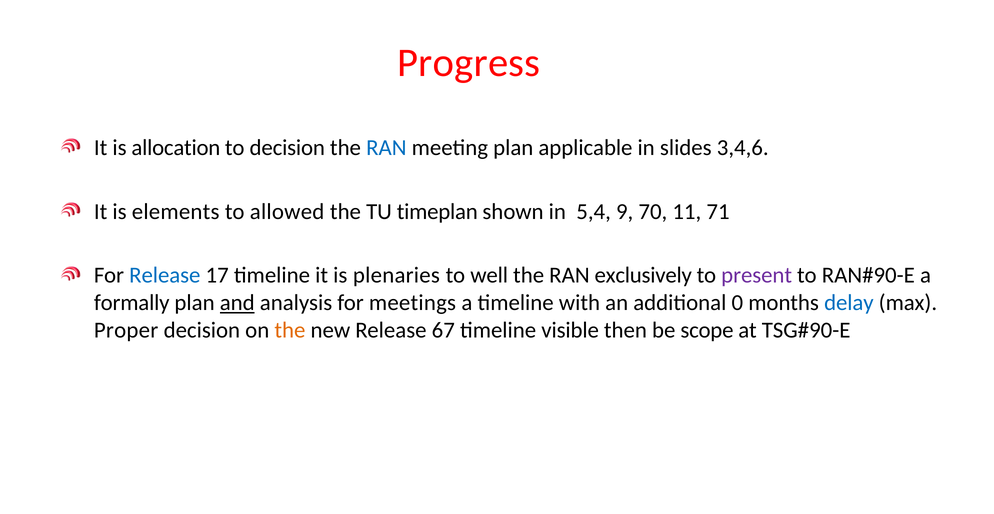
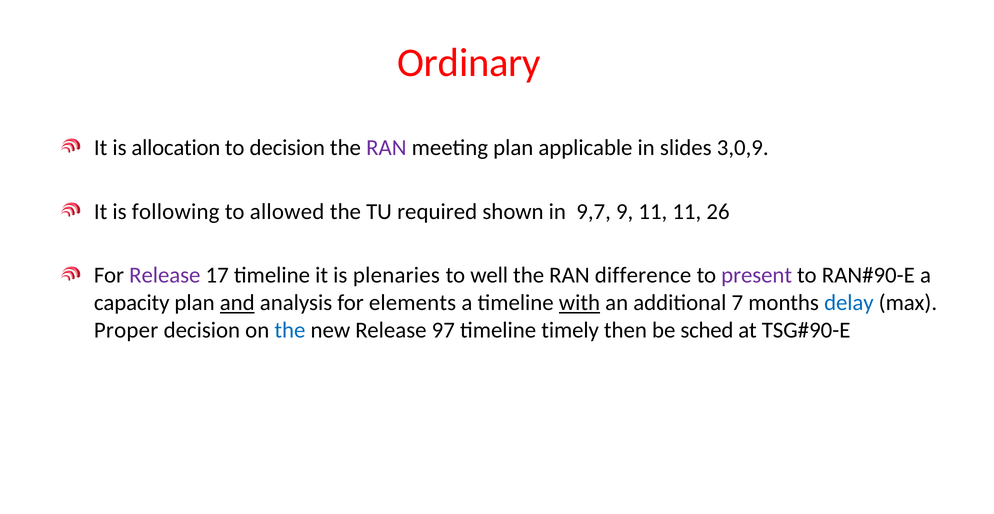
Progress: Progress -> Ordinary
RAN at (386, 148) colour: blue -> purple
3,4,6: 3,4,6 -> 3,0,9
elements: elements -> following
timeplan: timeplan -> required
5,4: 5,4 -> 9,7
9 70: 70 -> 11
71: 71 -> 26
Release at (165, 275) colour: blue -> purple
exclusively: exclusively -> difference
formally: formally -> capacity
meetings: meetings -> elements
with underline: none -> present
0: 0 -> 7
the at (290, 330) colour: orange -> blue
67: 67 -> 97
visible: visible -> timely
scope: scope -> sched
